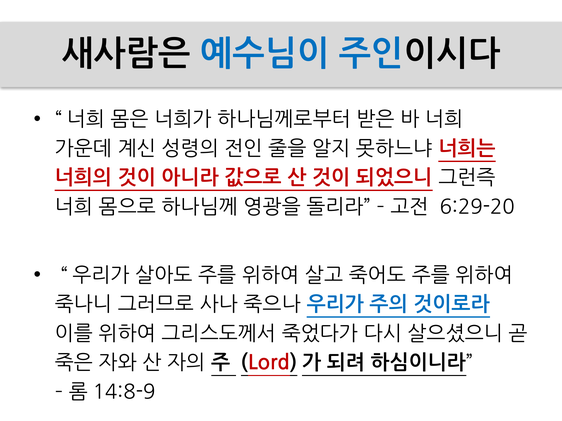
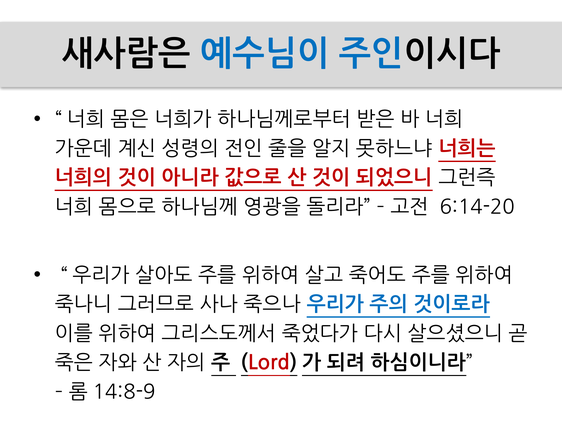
6:29-20: 6:29-20 -> 6:14-20
